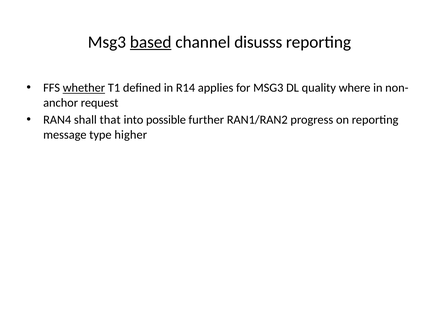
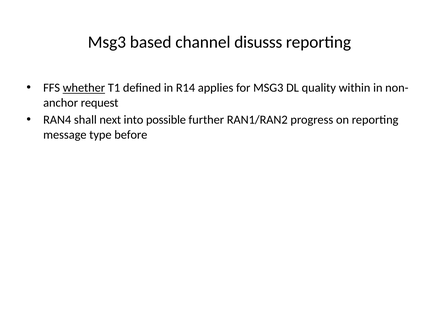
based underline: present -> none
where: where -> within
that: that -> next
higher: higher -> before
